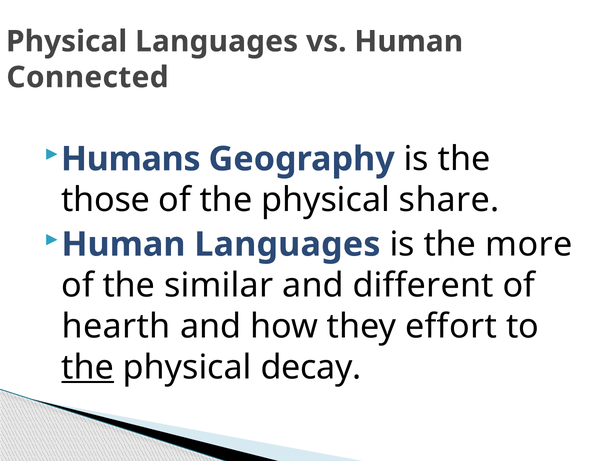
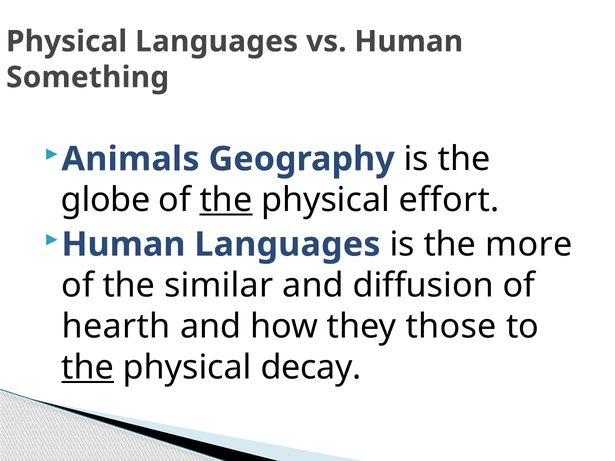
Connected: Connected -> Something
Humans: Humans -> Animals
those: those -> globe
the at (226, 200) underline: none -> present
share: share -> effort
different: different -> diffusion
effort: effort -> those
